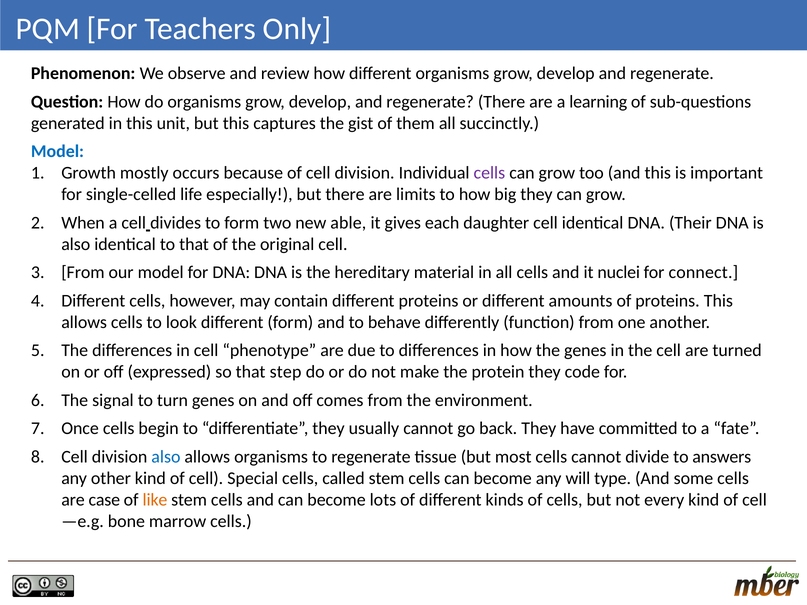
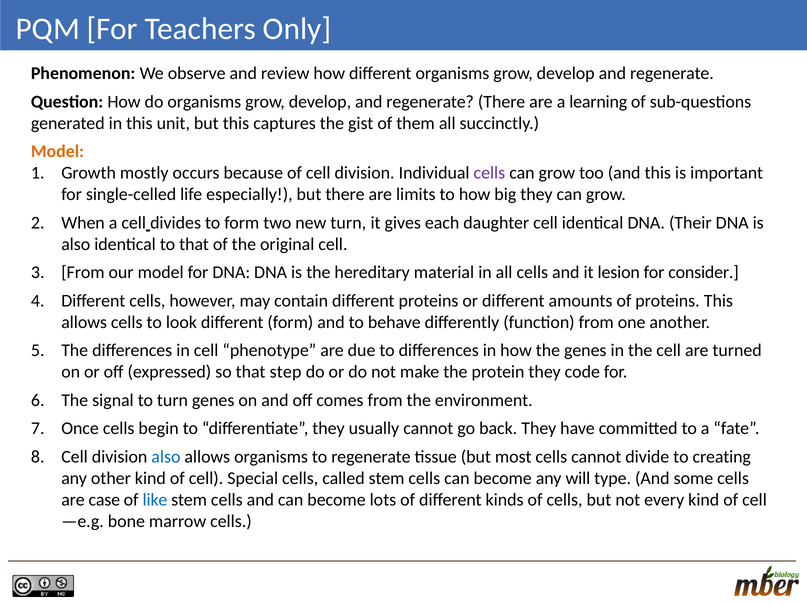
Model at (58, 152) colour: blue -> orange
new able: able -> turn
nuclei: nuclei -> lesion
connect: connect -> consider
answers: answers -> creating
like colour: orange -> blue
